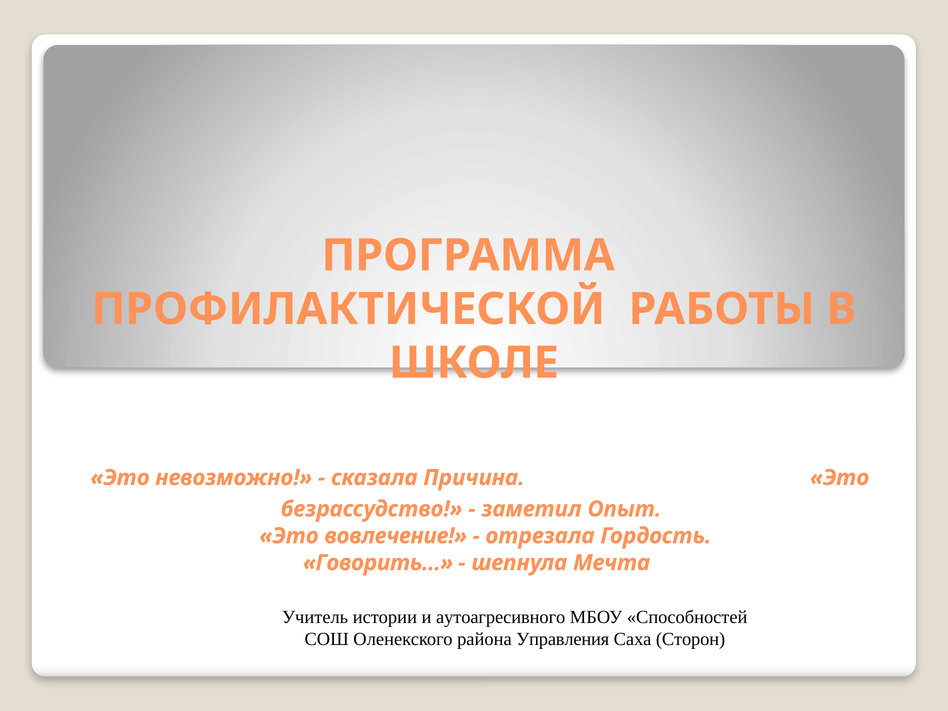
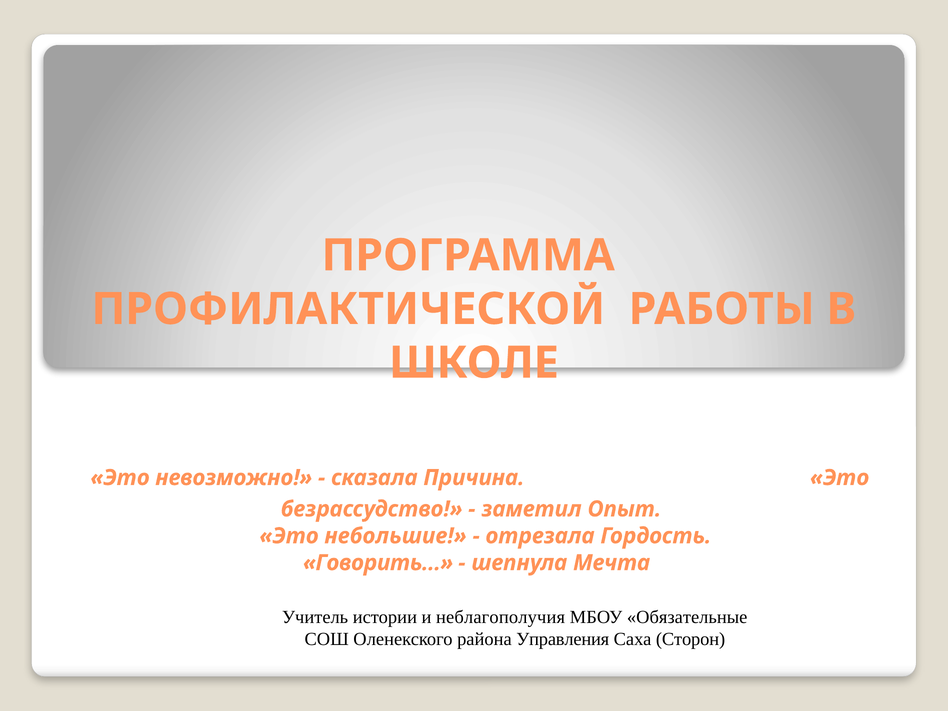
вовлечение: вовлечение -> небольшие
аутоагресивного: аутоагресивного -> неблагополучия
Способностей: Способностей -> Обязательные
